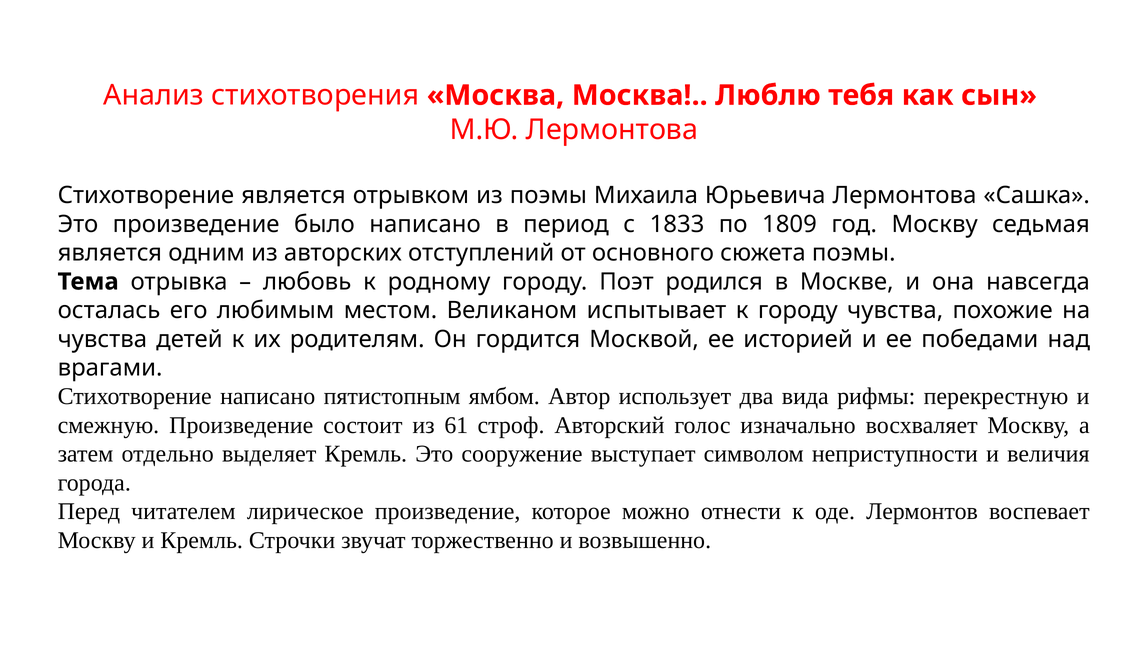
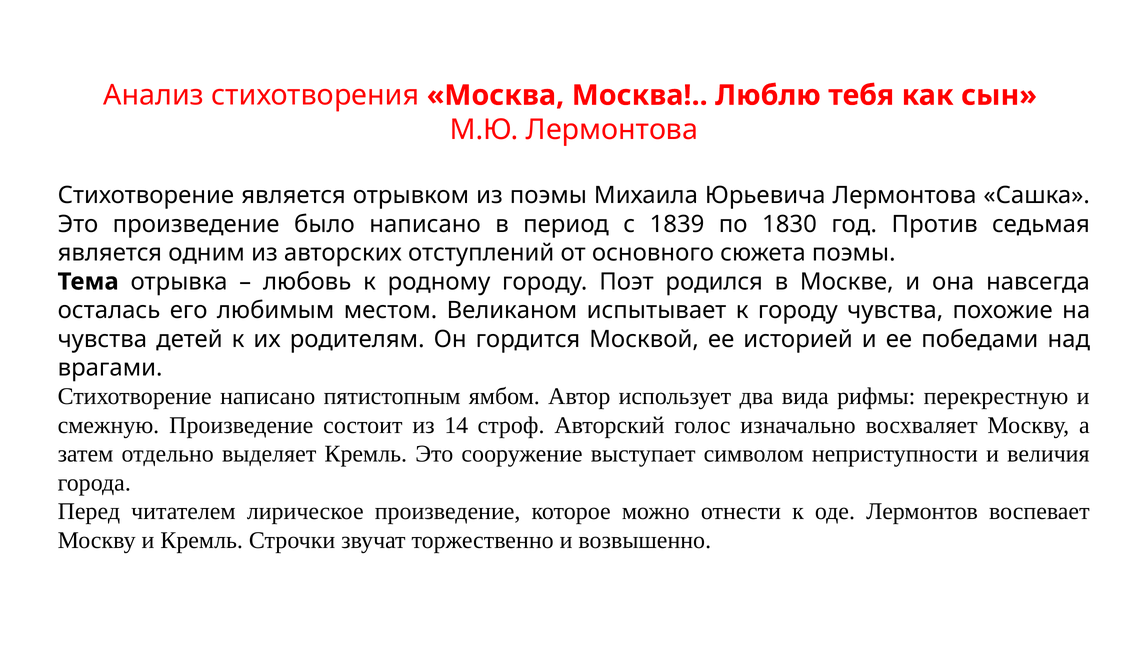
1833: 1833 -> 1839
1809: 1809 -> 1830
год Москву: Москву -> Против
61: 61 -> 14
